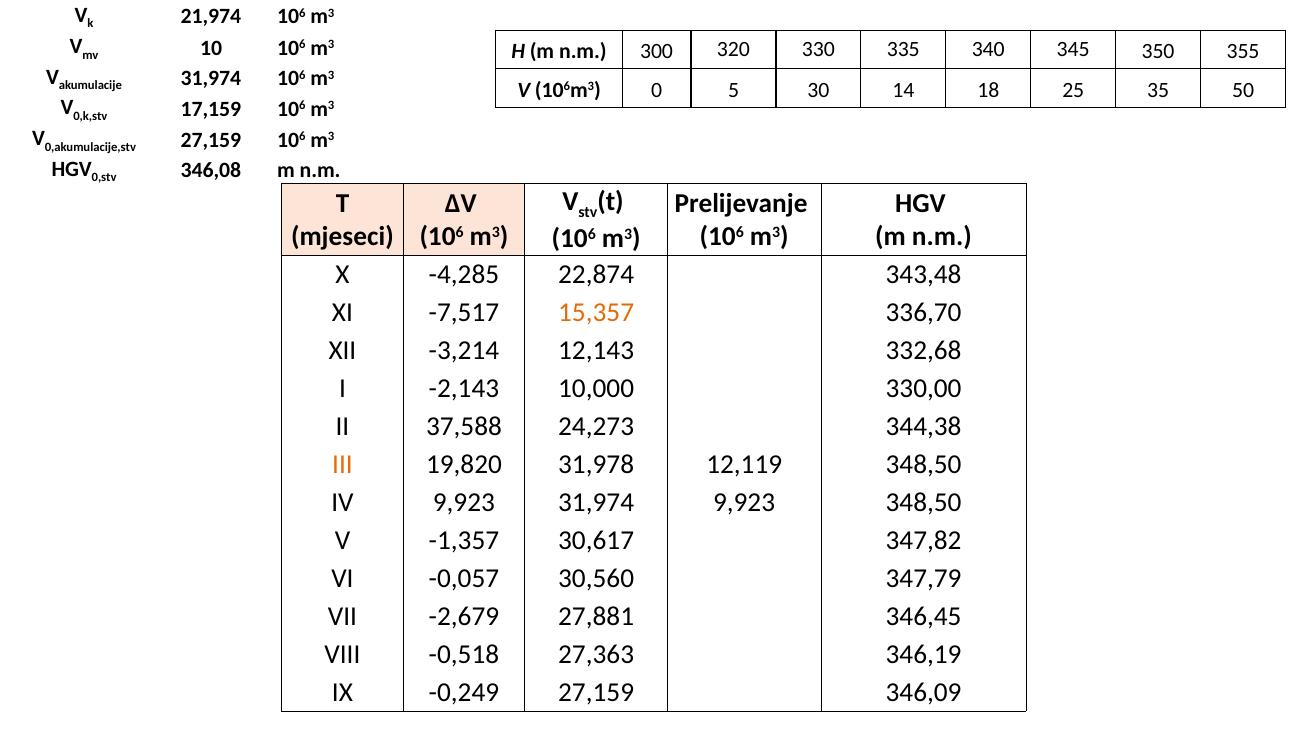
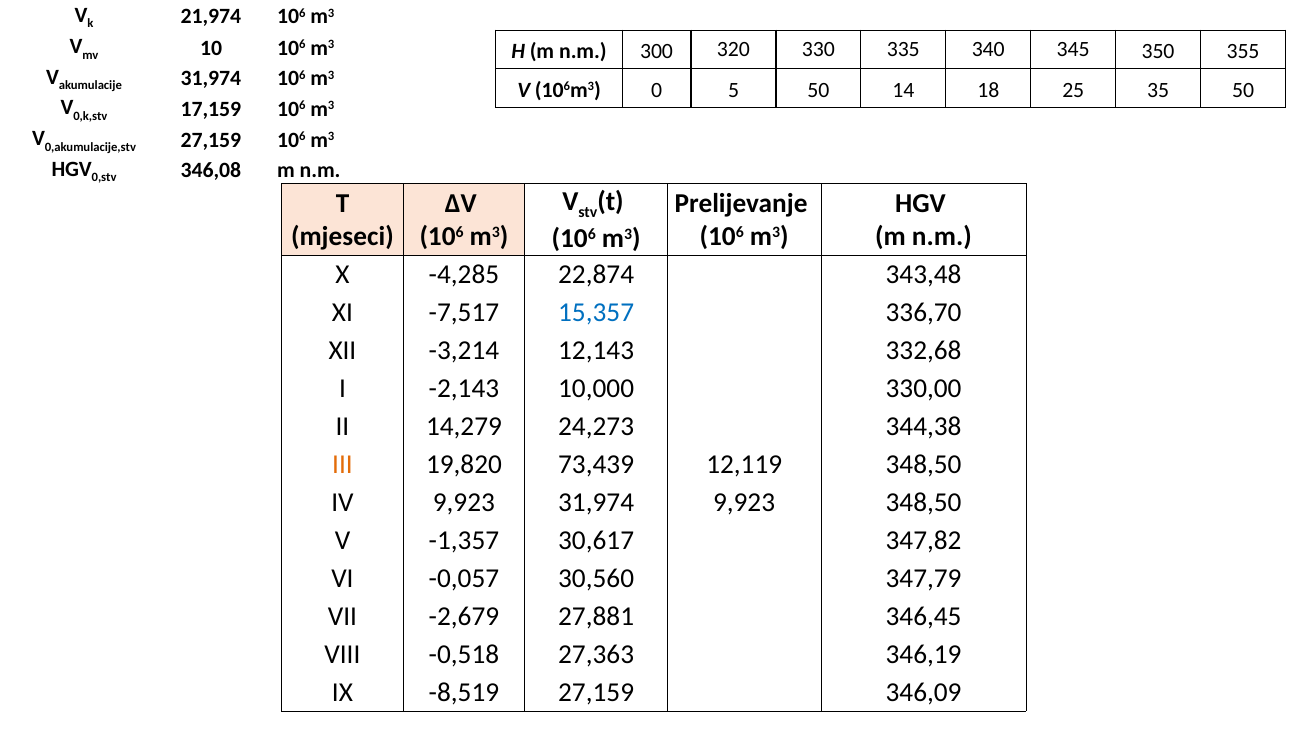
5 30: 30 -> 50
15,357 colour: orange -> blue
37,588: 37,588 -> 14,279
31,978: 31,978 -> 73,439
-0,249: -0,249 -> -8,519
